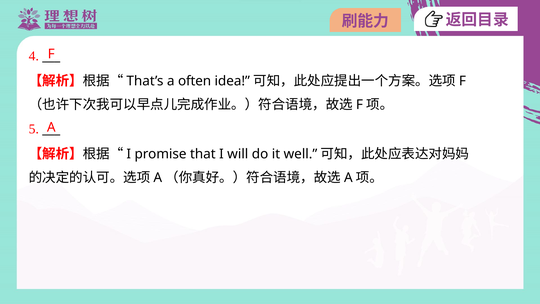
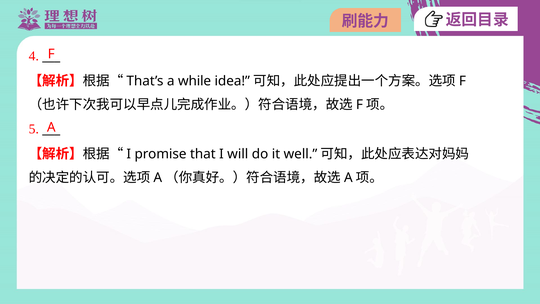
often: often -> while
